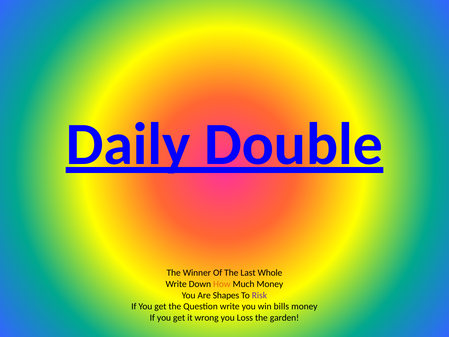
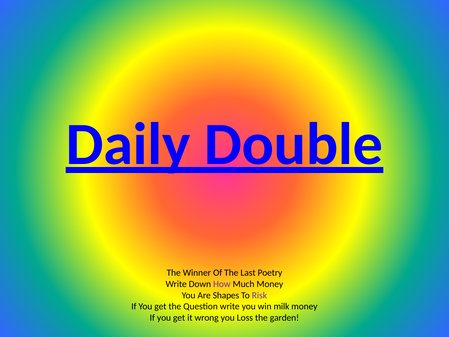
Whole: Whole -> Poetry
How colour: orange -> purple
bills: bills -> milk
